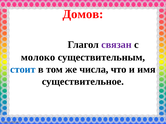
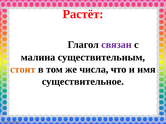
Домов: Домов -> Растёт
молоко: молоко -> малина
стоит colour: blue -> orange
